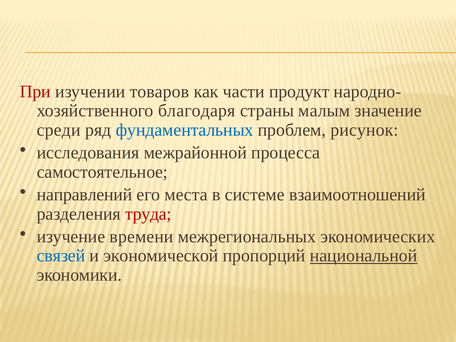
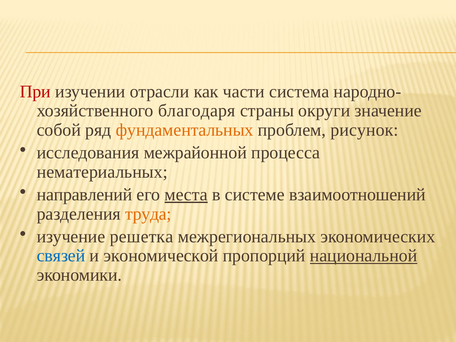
товаров: товаров -> отрасли
продукт: продукт -> система
малым: малым -> округи
среди: среди -> собой
фундаментальных colour: blue -> orange
самостоятельное: самостоятельное -> нематериальных
места underline: none -> present
труда colour: red -> orange
времени: времени -> решетка
